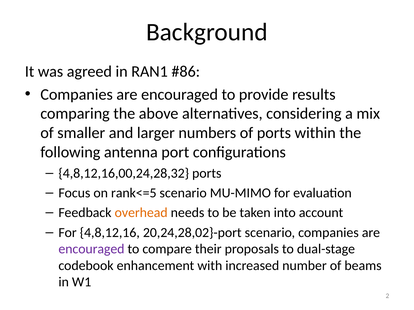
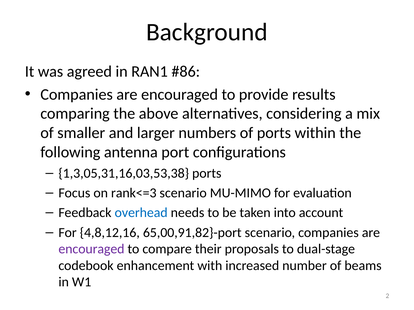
4,8,12,16,00,24,28,32: 4,8,12,16,00,24,28,32 -> 1,3,05,31,16,03,53,38
rank<=5: rank<=5 -> rank<=3
overhead colour: orange -> blue
20,24,28,02}-port: 20,24,28,02}-port -> 65,00,91,82}-port
